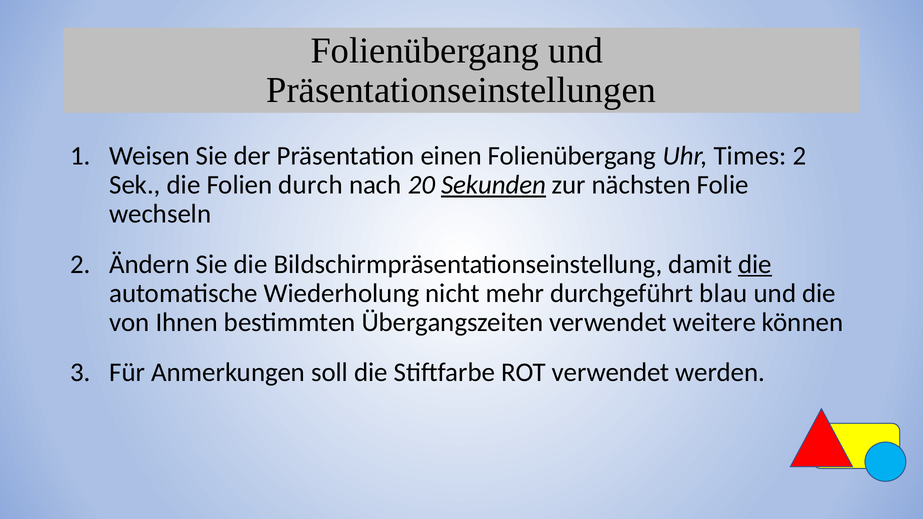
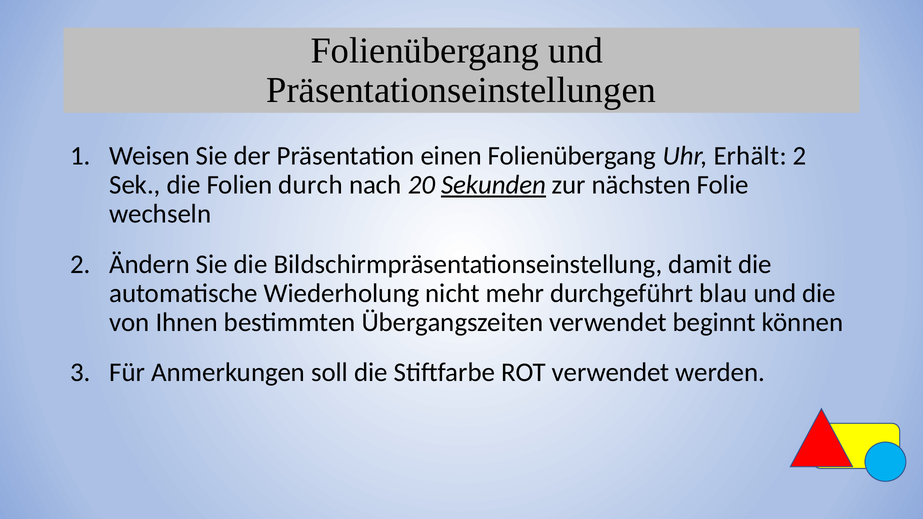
Times: Times -> Erhält
die at (755, 264) underline: present -> none
weitere: weitere -> beginnt
